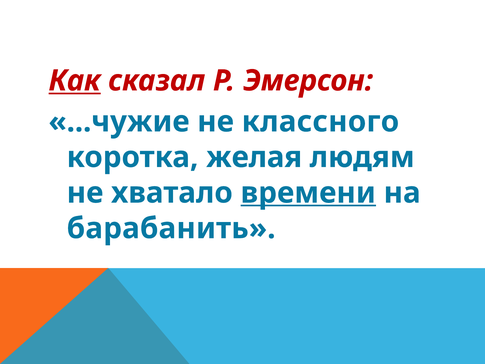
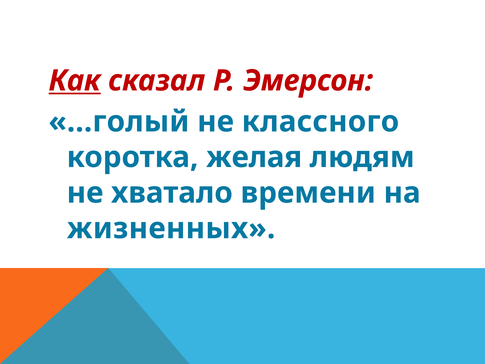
...чужие: ...чужие -> ...голый
времени underline: present -> none
барабанить: барабанить -> жизненных
